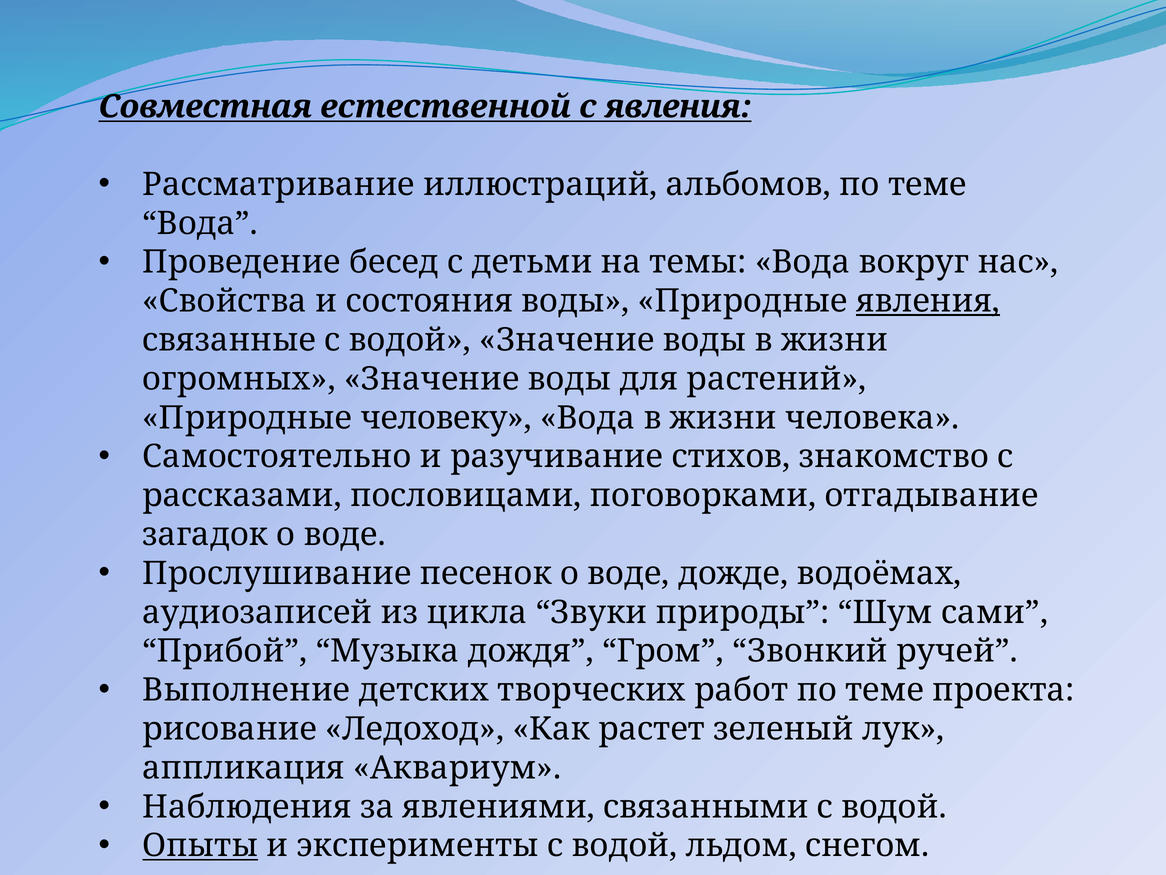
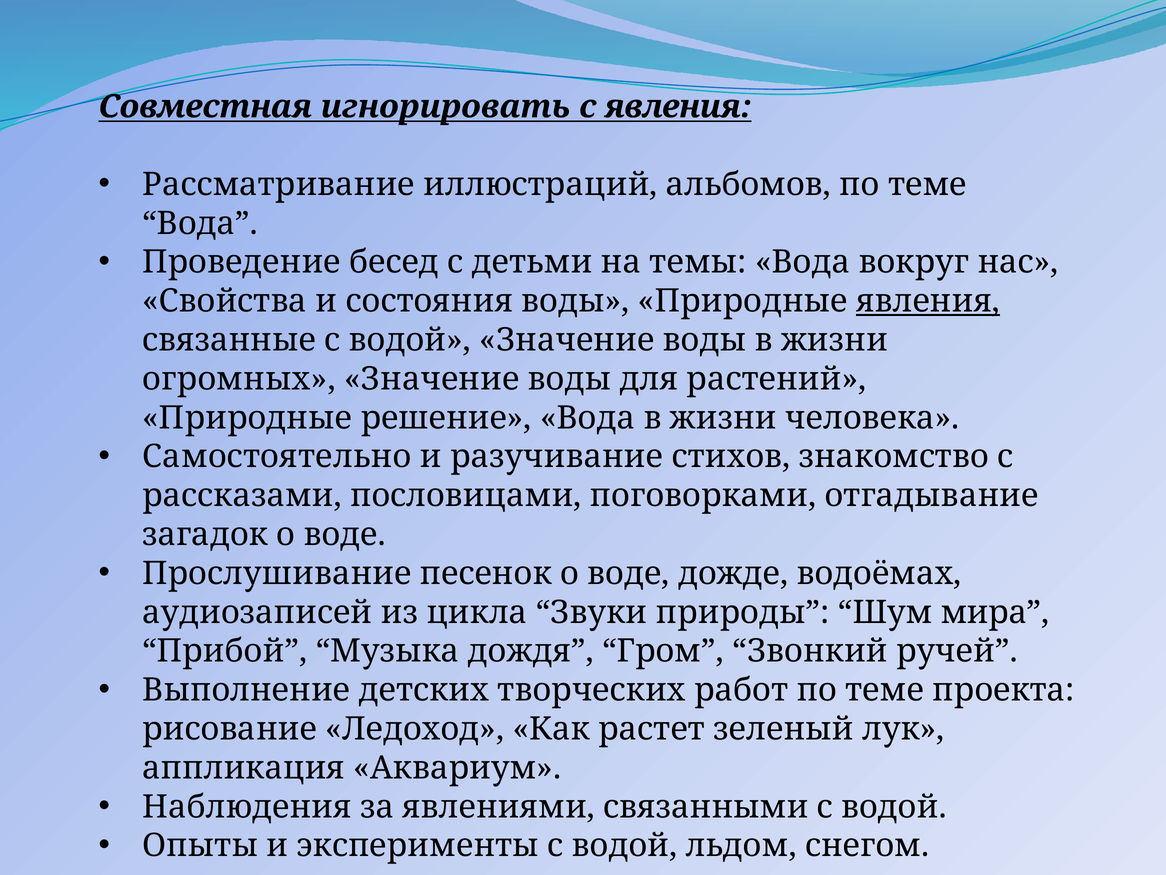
естественной: естественной -> игнорировать
человеку: человеку -> решение
сами: сами -> мира
Опыты underline: present -> none
